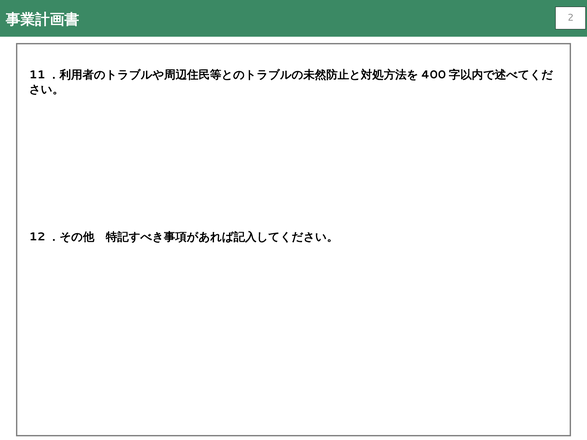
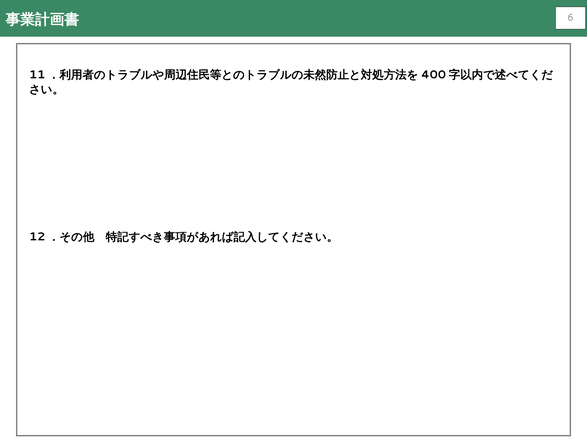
2: 2 -> 6
